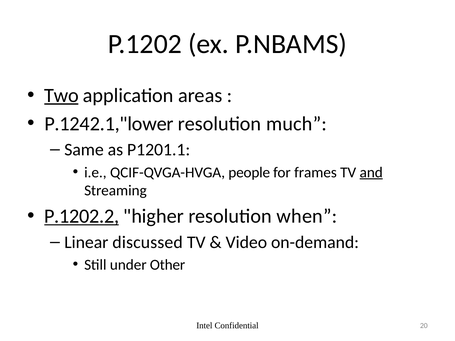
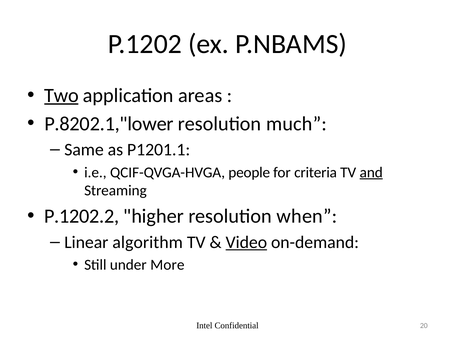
P.1242.1,"lower: P.1242.1,"lower -> P.8202.1,"lower
frames: frames -> criteria
P.1202.2 underline: present -> none
discussed: discussed -> algorithm
Video underline: none -> present
Other: Other -> More
